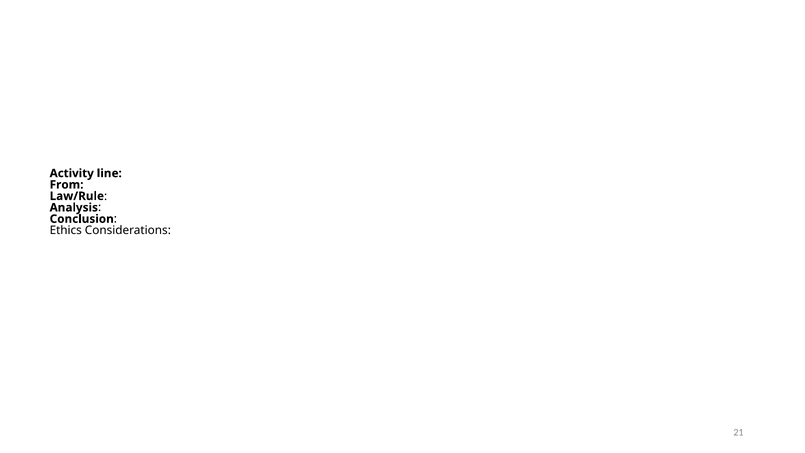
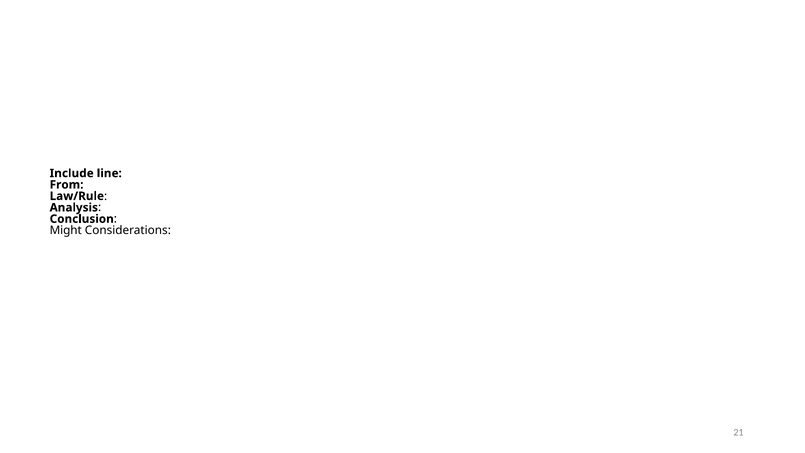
Activity: Activity -> Include
Ethics: Ethics -> Might
